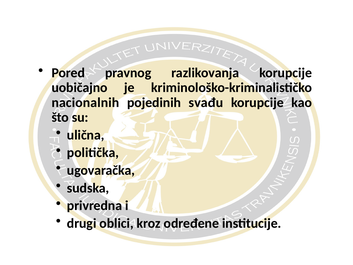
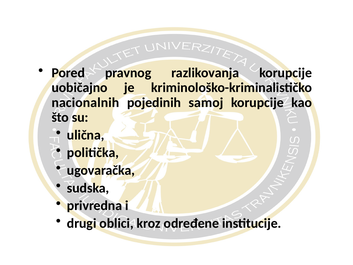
svađu: svađu -> samoj
